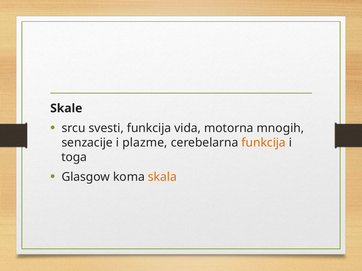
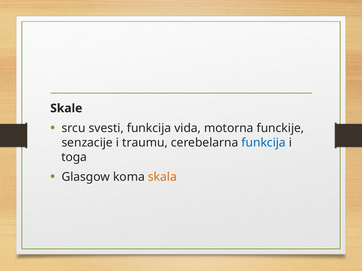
mnogih: mnogih -> funckije
plazme: plazme -> traumu
funkcija at (264, 143) colour: orange -> blue
